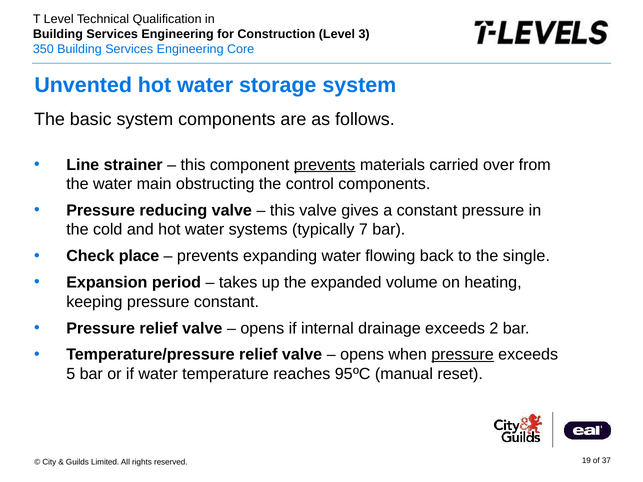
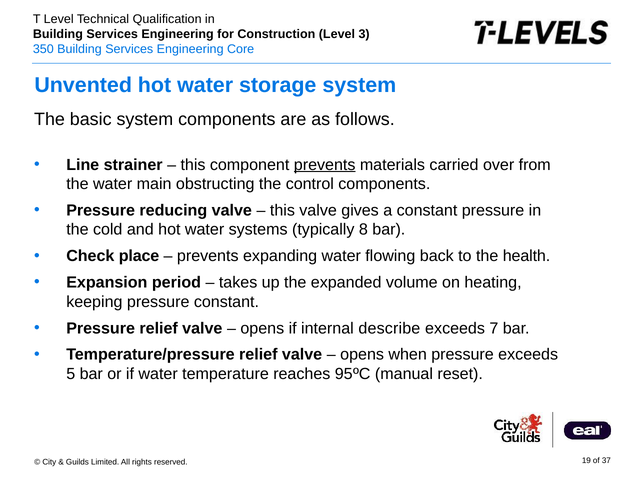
7: 7 -> 8
single: single -> health
drainage: drainage -> describe
2: 2 -> 7
pressure at (463, 355) underline: present -> none
